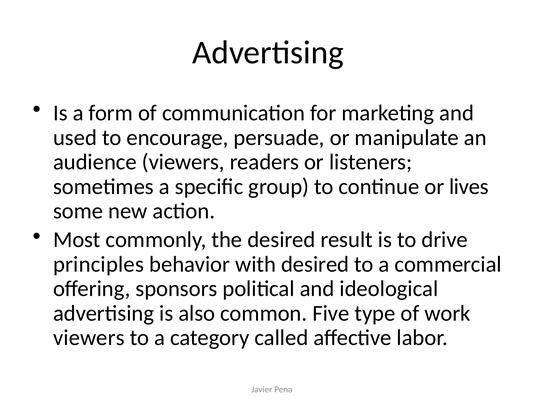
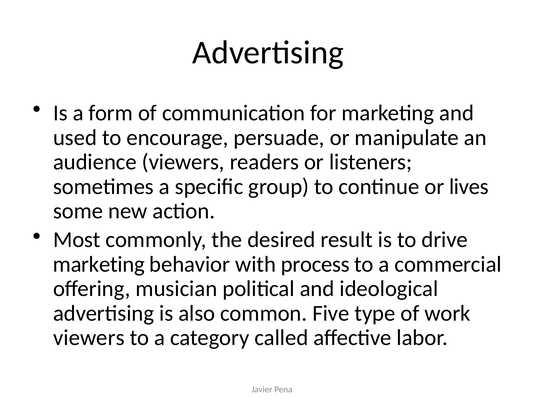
principles at (99, 264): principles -> marketing
with desired: desired -> process
sponsors: sponsors -> musician
